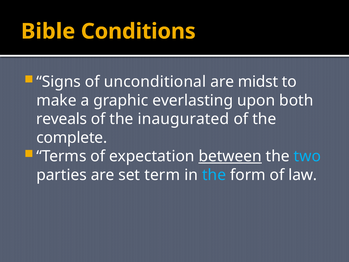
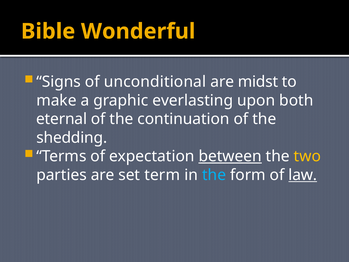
Conditions: Conditions -> Wonderful
reveals: reveals -> eternal
inaugurated: inaugurated -> continuation
complete: complete -> shedding
two colour: light blue -> yellow
law underline: none -> present
